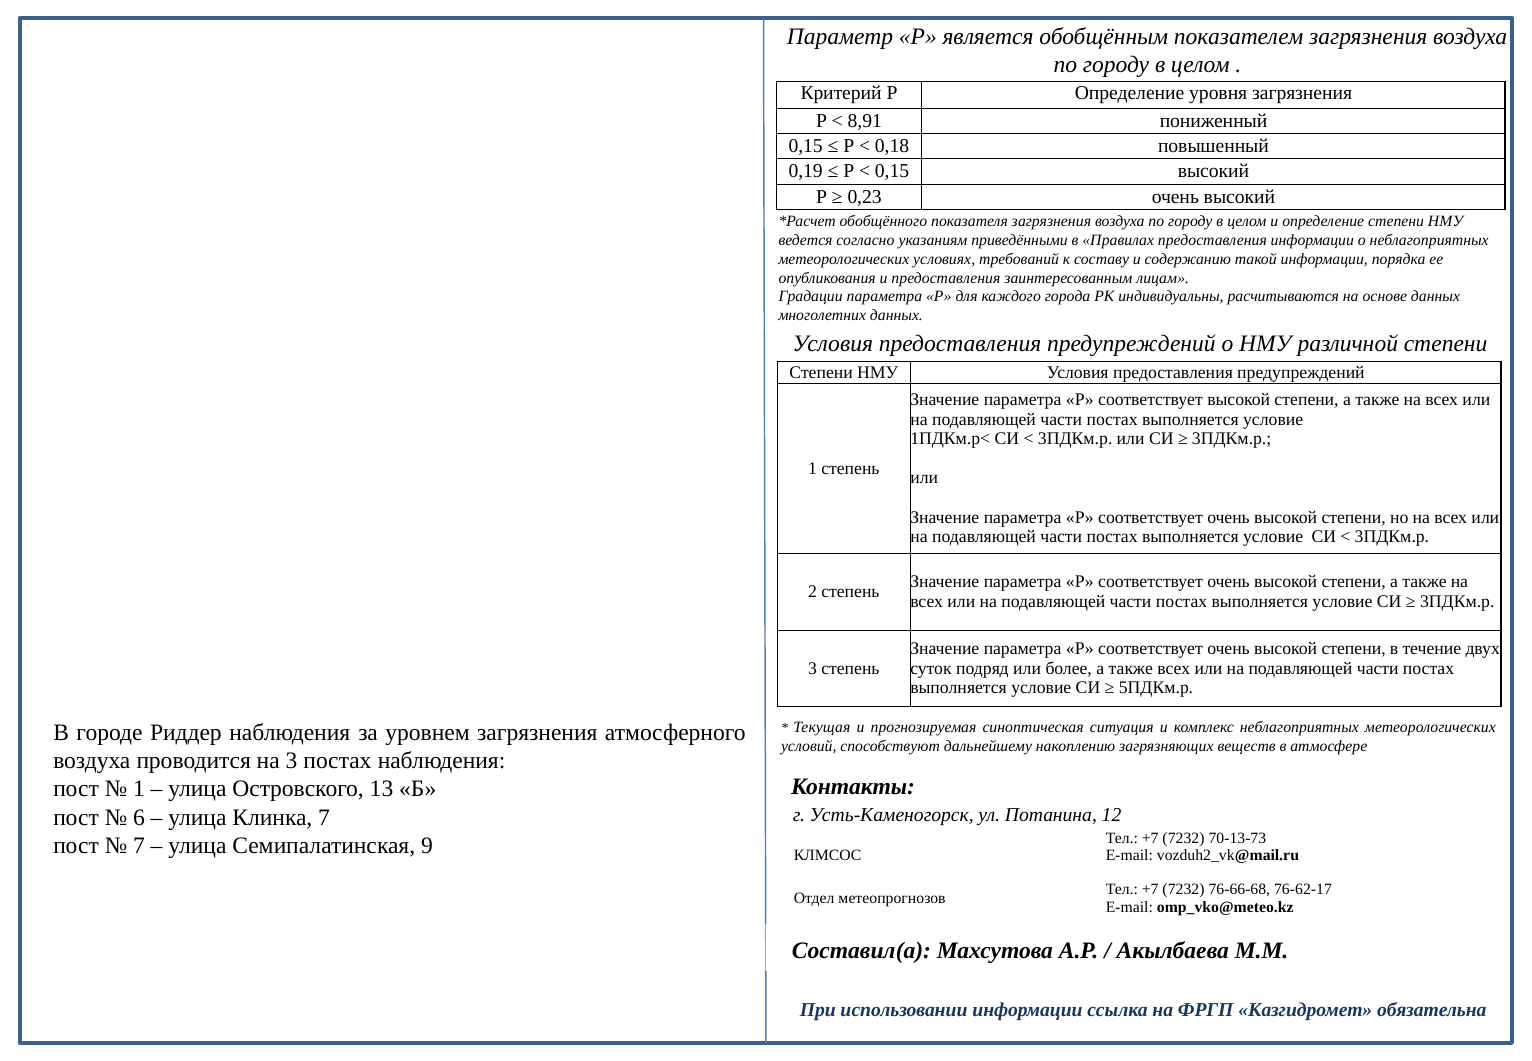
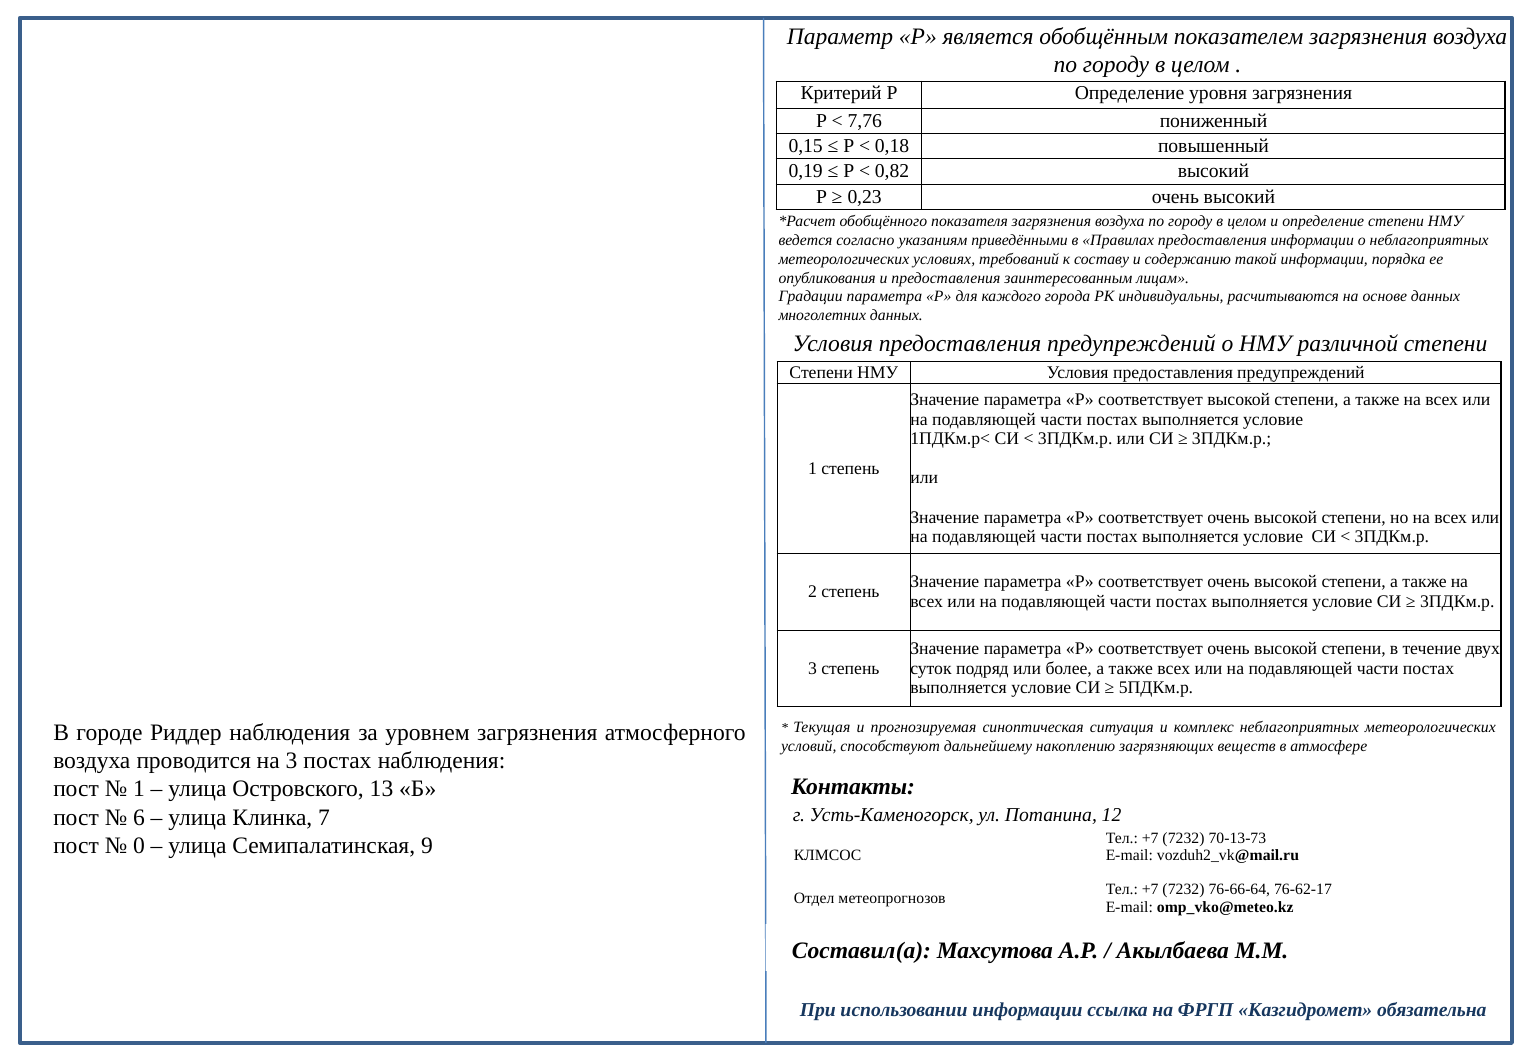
8,91: 8,91 -> 7,76
0,15 at (892, 171): 0,15 -> 0,82
7 at (139, 845): 7 -> 0
76-66-68: 76-66-68 -> 76-66-64
